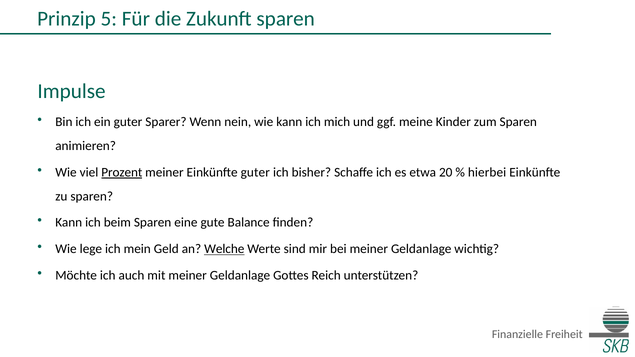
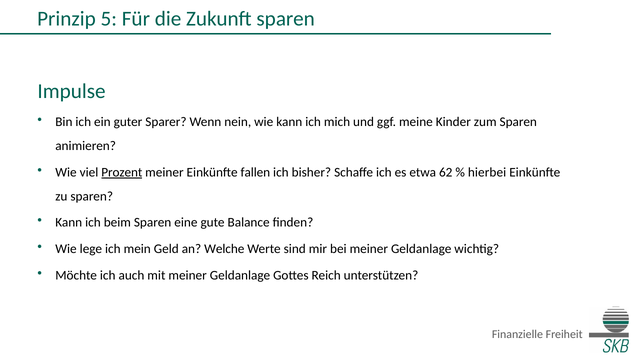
Einkünfte guter: guter -> fallen
20: 20 -> 62
Welche underline: present -> none
